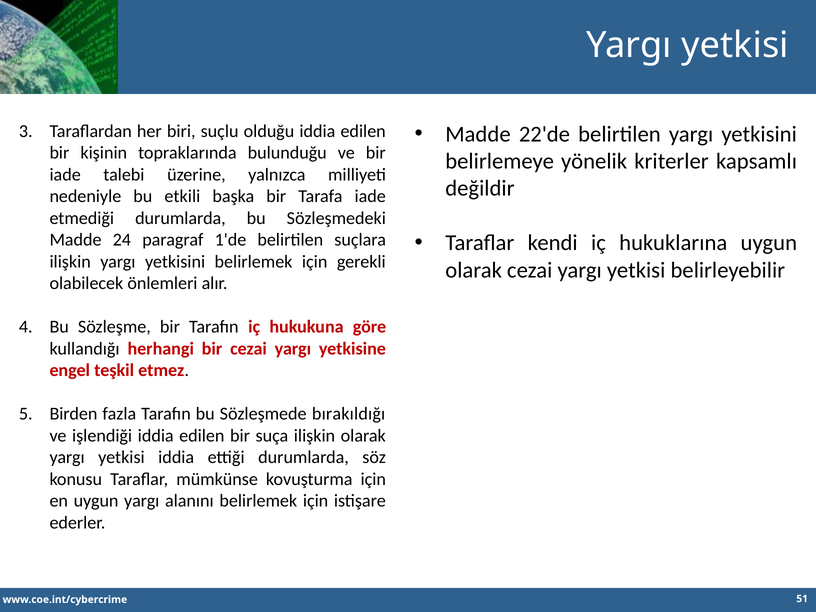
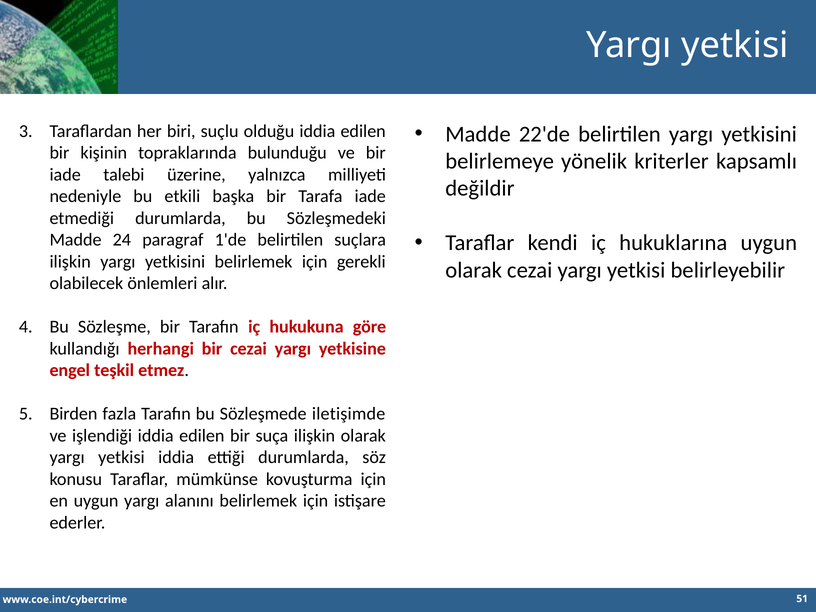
bırakıldığı: bırakıldığı -> iletişimde
